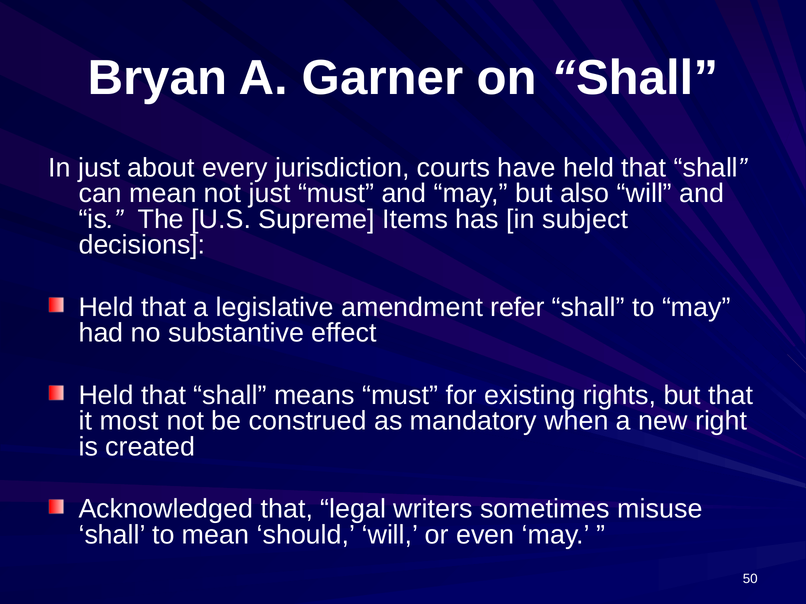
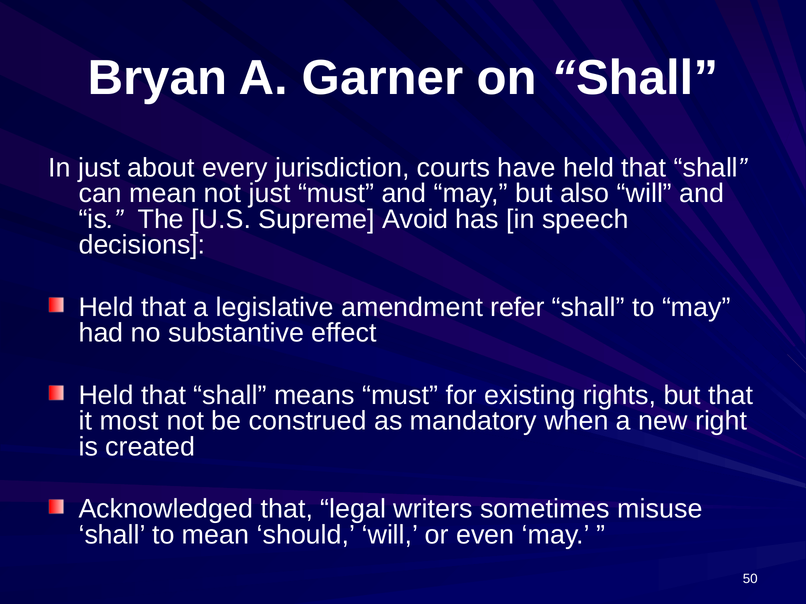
Items: Items -> Avoid
subject: subject -> speech
